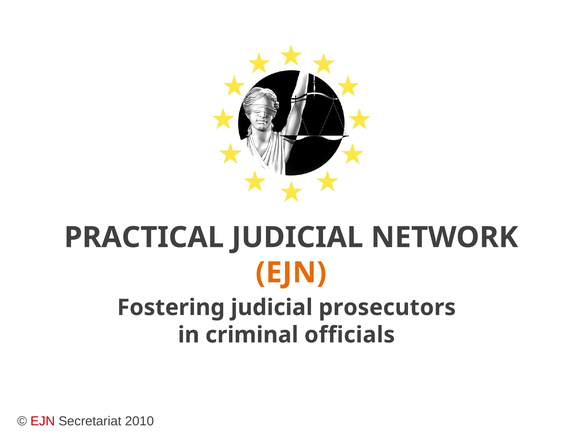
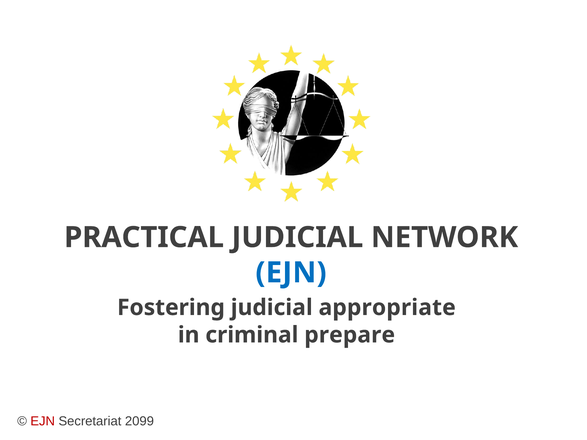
EJN at (291, 273) colour: orange -> blue
prosecutors: prosecutors -> appropriate
officials: officials -> prepare
2010: 2010 -> 2099
